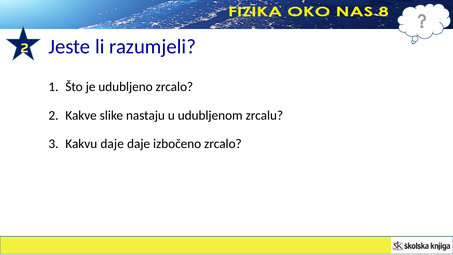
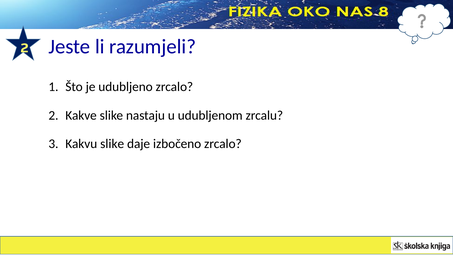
Kakvu daje: daje -> slike
